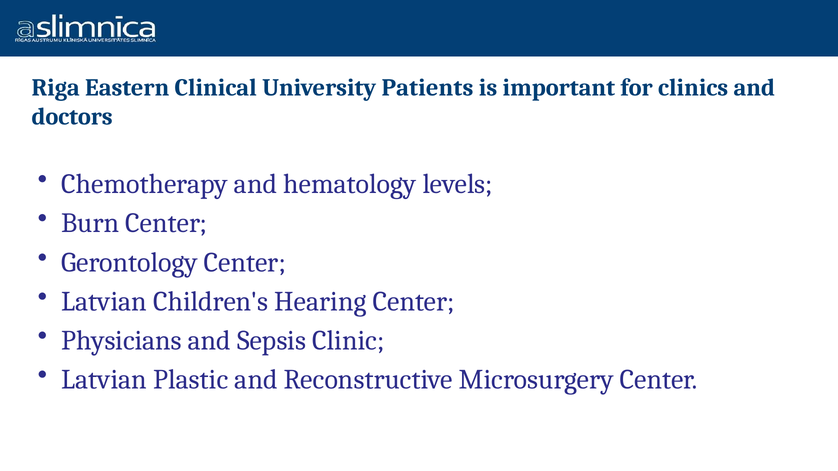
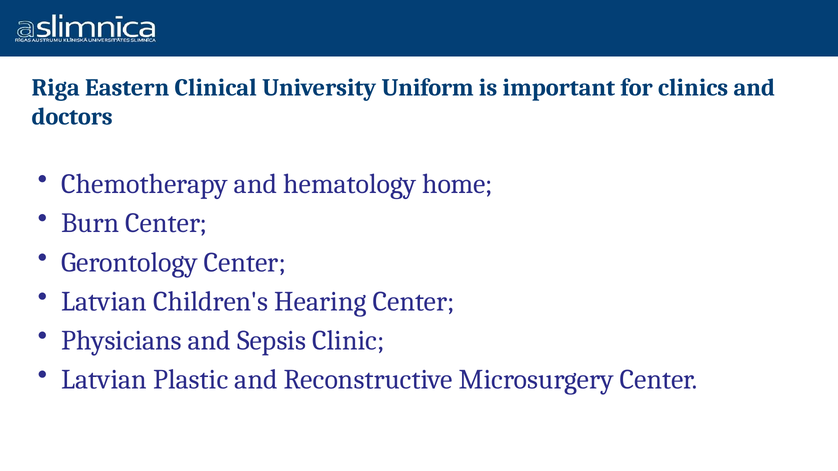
Patients: Patients -> Uniform
levels: levels -> home
